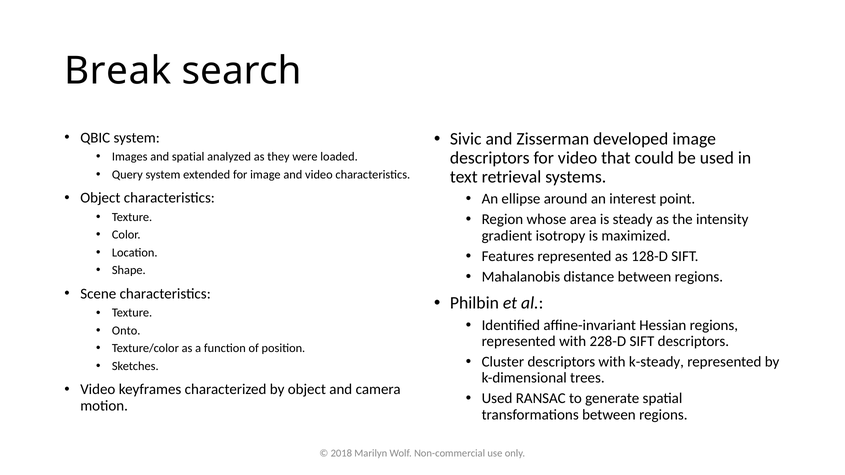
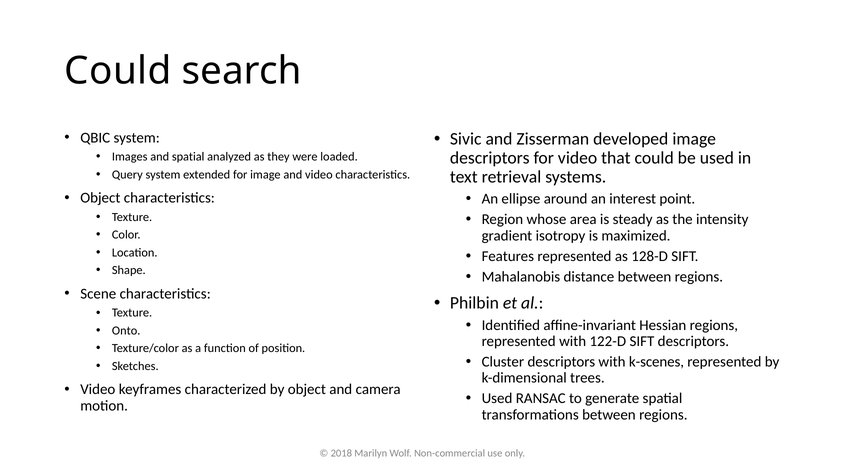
Break at (118, 71): Break -> Could
228-D: 228-D -> 122-D
k-steady: k-steady -> k-scenes
